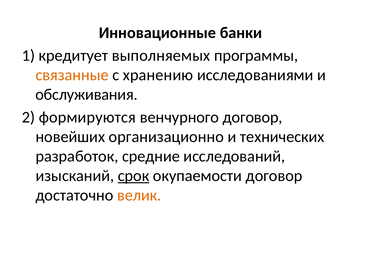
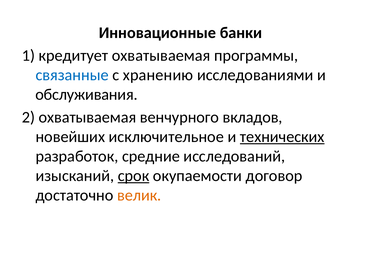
кредитует выполняемых: выполняемых -> охватываемая
связанные colour: orange -> blue
2 формируются: формируются -> охватываемая
венчурного договор: договор -> вкладов
организационно: организационно -> исключительное
технических underline: none -> present
